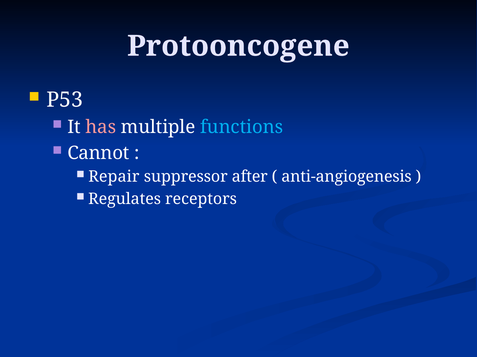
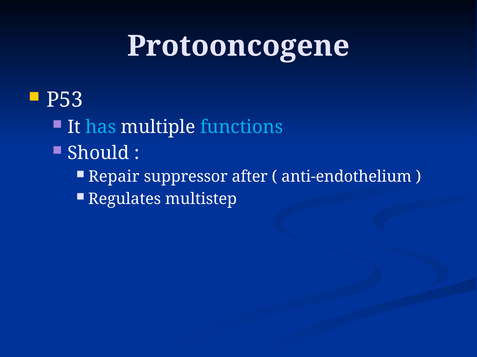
has colour: pink -> light blue
Cannot: Cannot -> Should
anti-angiogenesis: anti-angiogenesis -> anti-endothelium
receptors: receptors -> multistep
